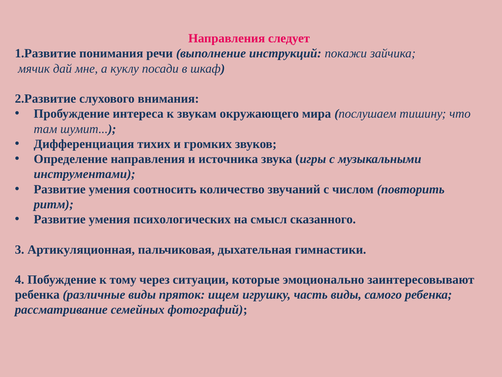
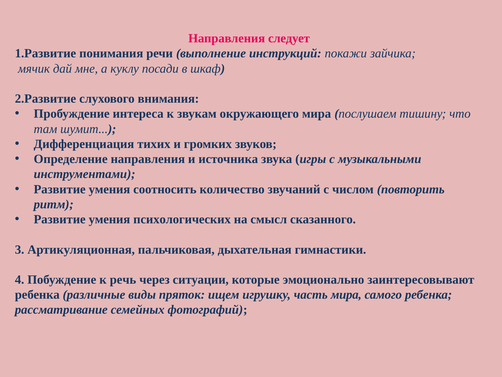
тому: тому -> речь
часть виды: виды -> мира
